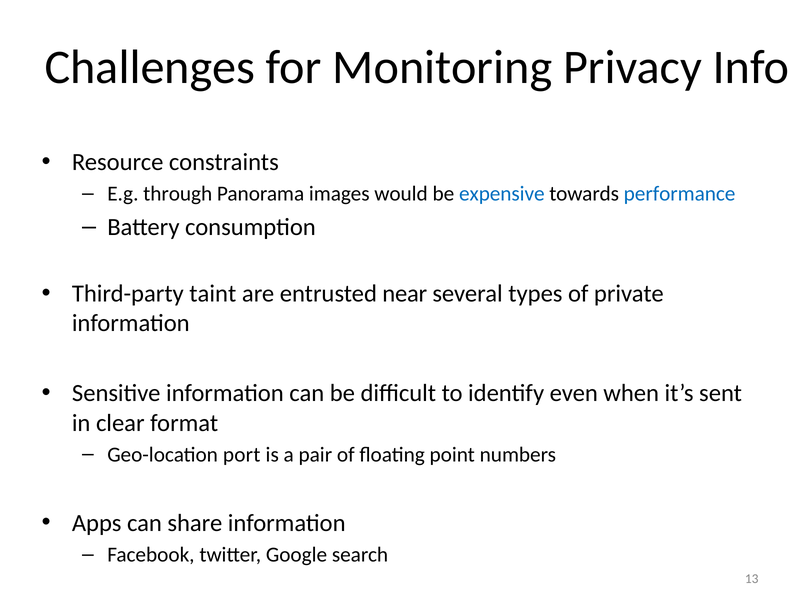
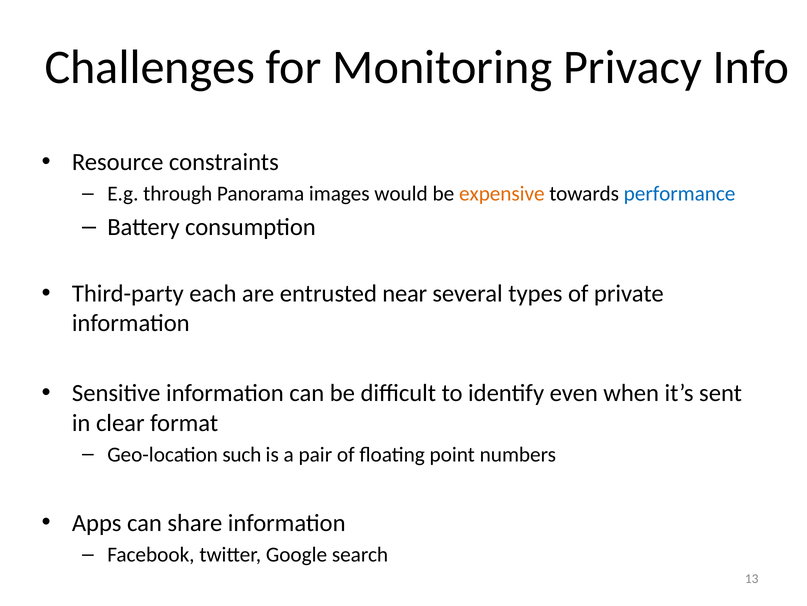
expensive colour: blue -> orange
taint: taint -> each
port: port -> such
